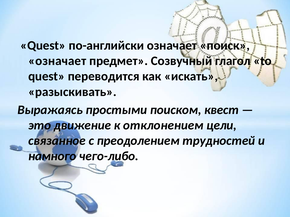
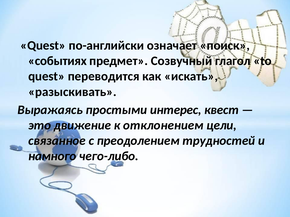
означает at (57, 61): означает -> событиях
поиском: поиском -> интерес
